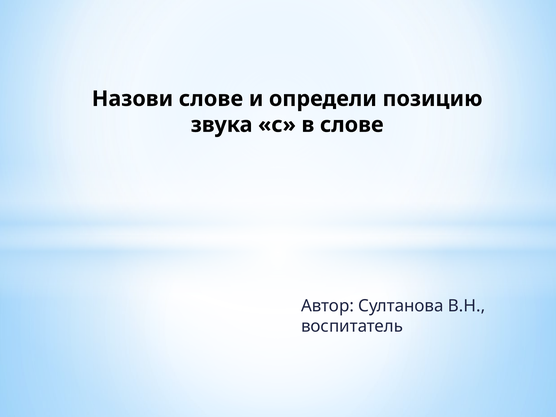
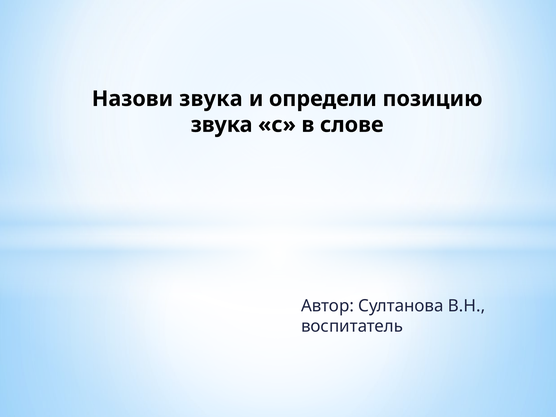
Назови слове: слове -> звука
